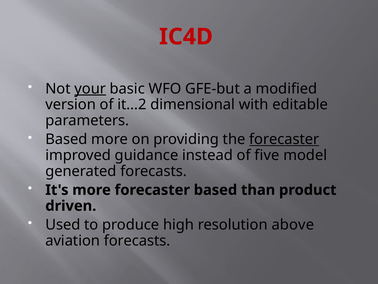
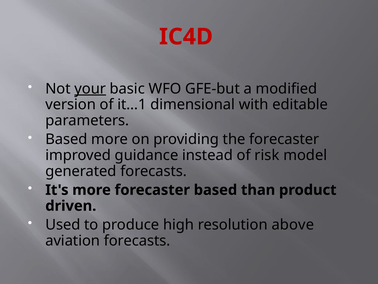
it…2: it…2 -> it…1
forecaster at (284, 139) underline: present -> none
five: five -> risk
